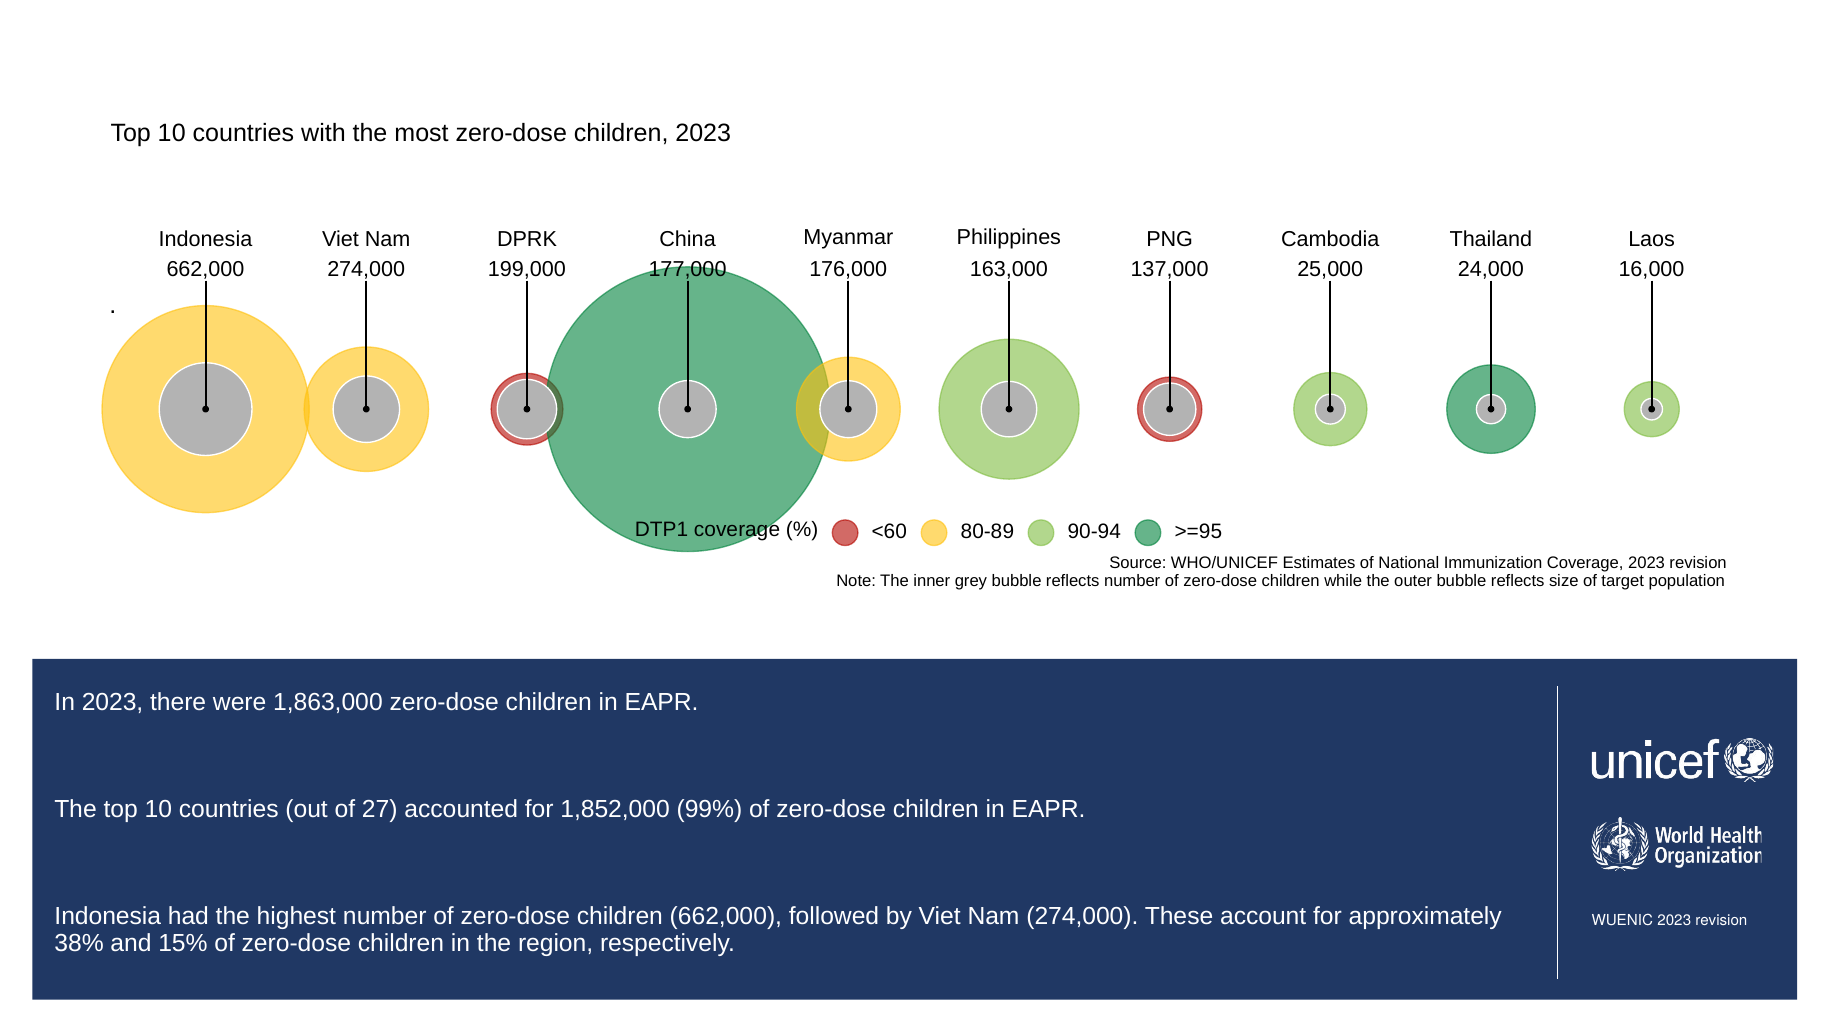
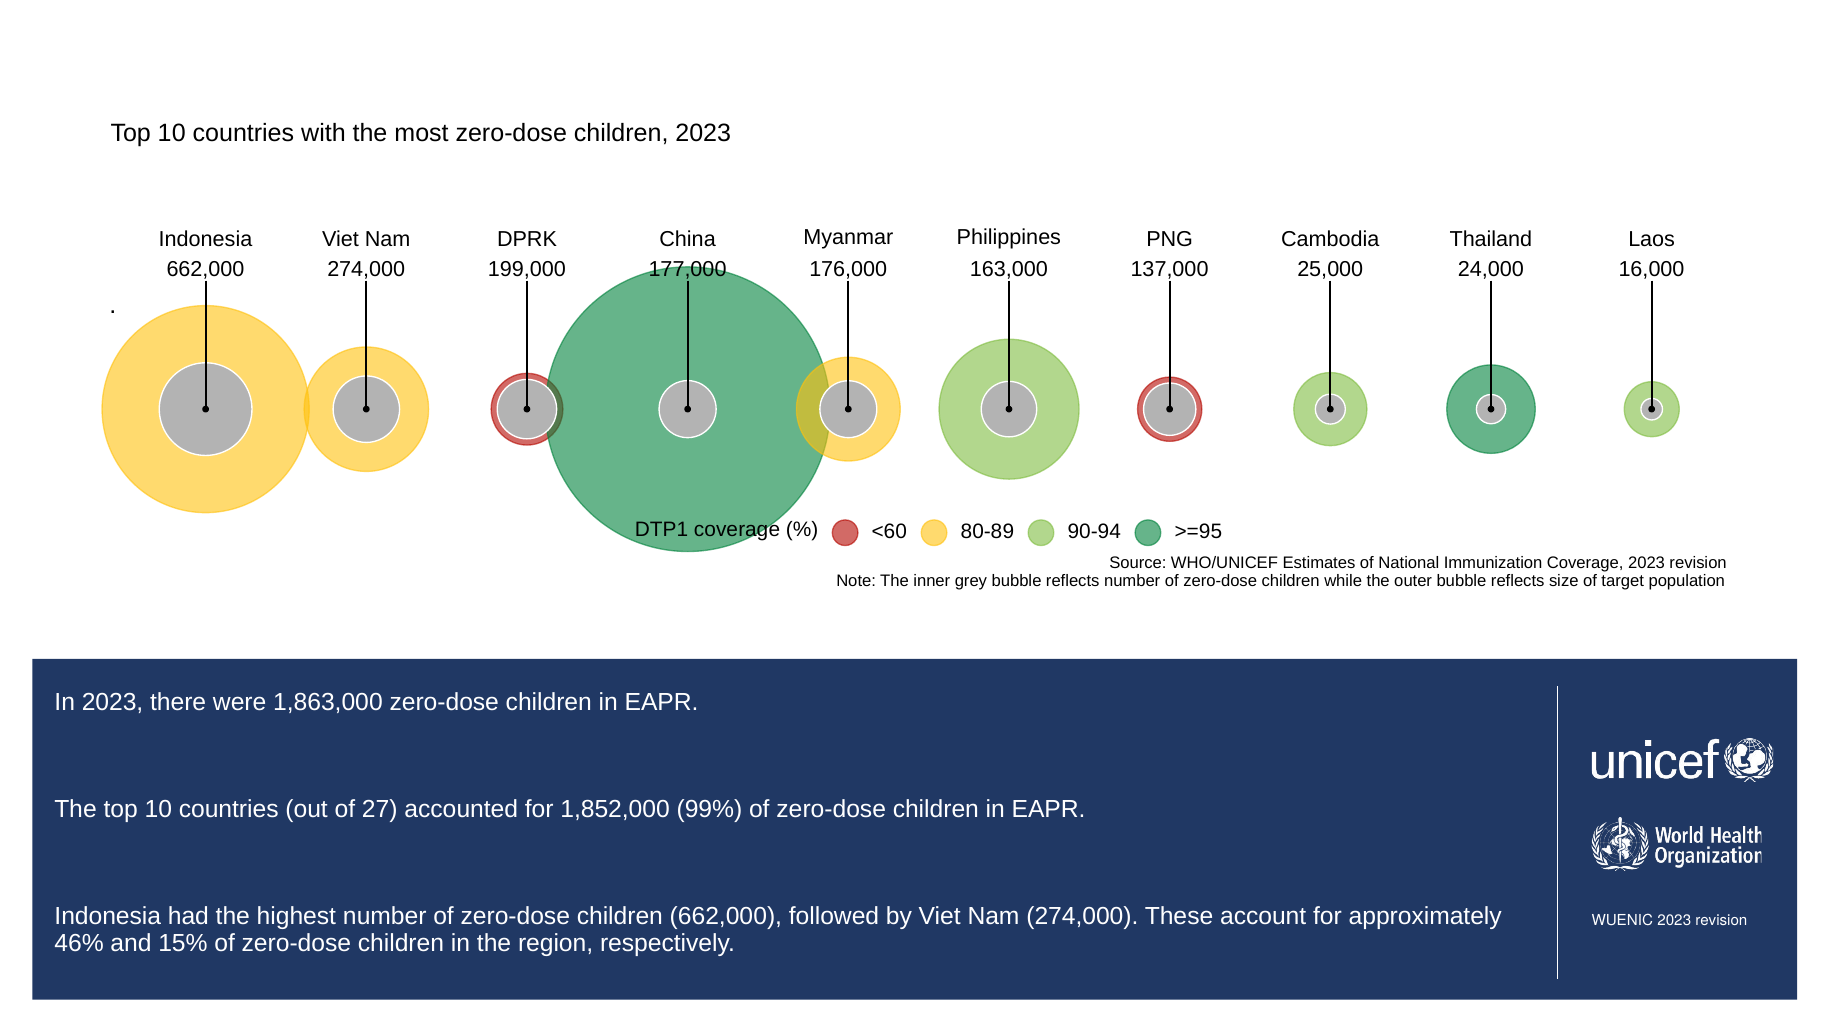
38%: 38% -> 46%
